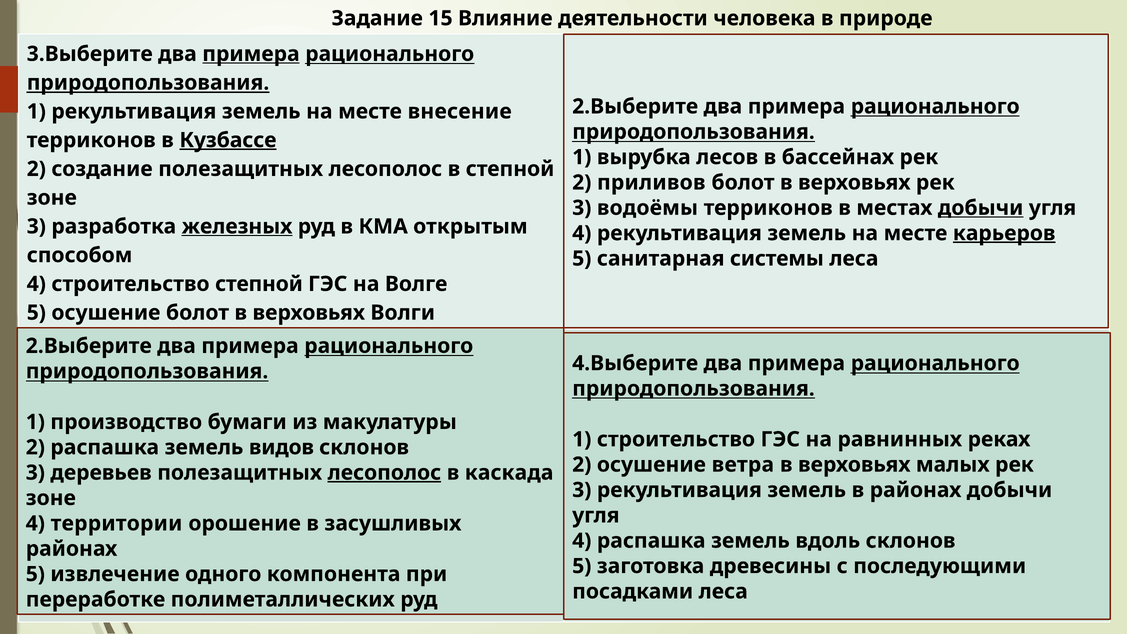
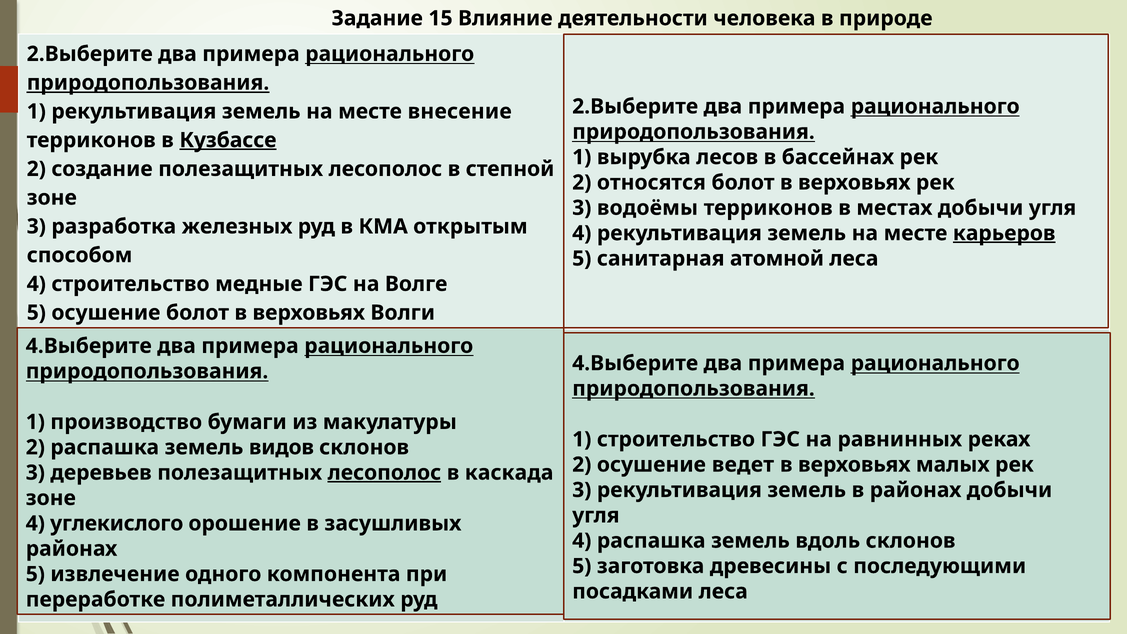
3.Выберите at (90, 54): 3.Выберите -> 2.Выберите
примера at (251, 54) underline: present -> none
приливов: приливов -> относятся
добычи at (981, 208) underline: present -> none
железных underline: present -> none
системы: системы -> атомной
строительство степной: степной -> медные
2.Выберите at (89, 346): 2.Выберите -> 4.Выберите
ветра: ветра -> ведет
территории: территории -> углекислого
